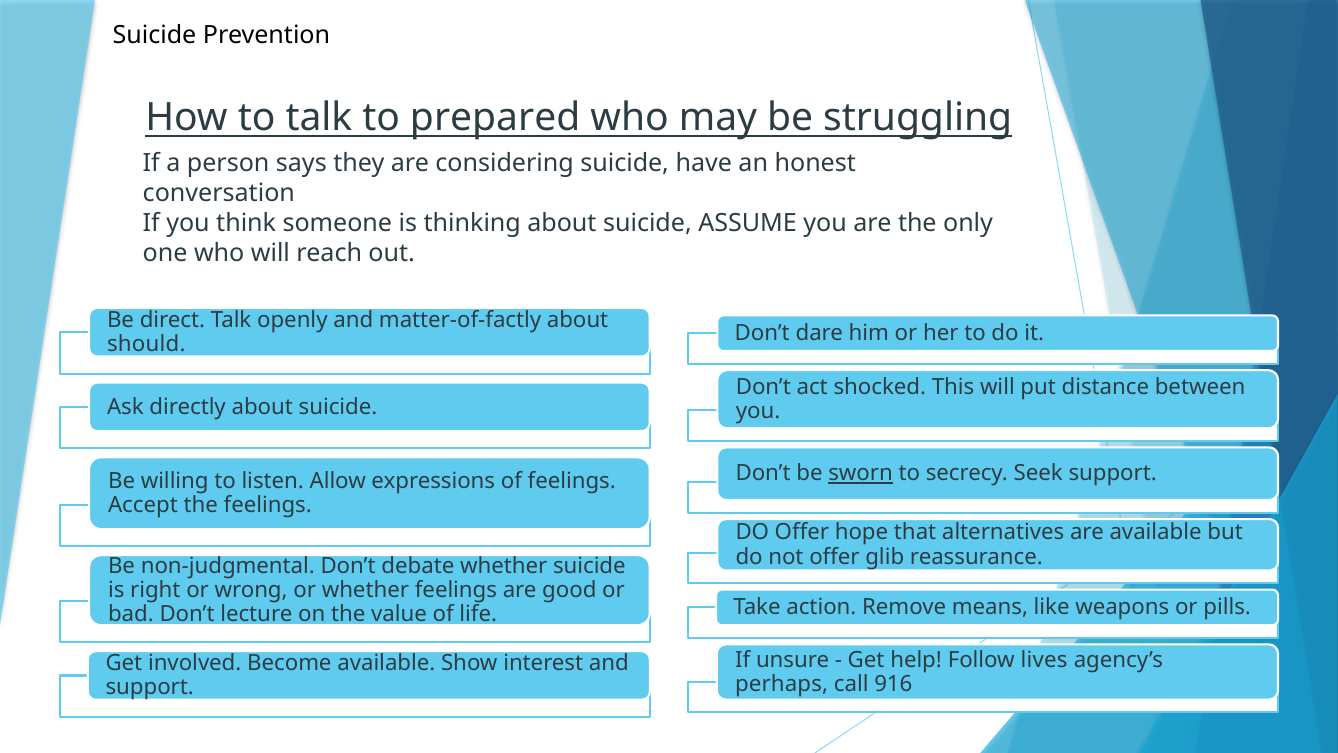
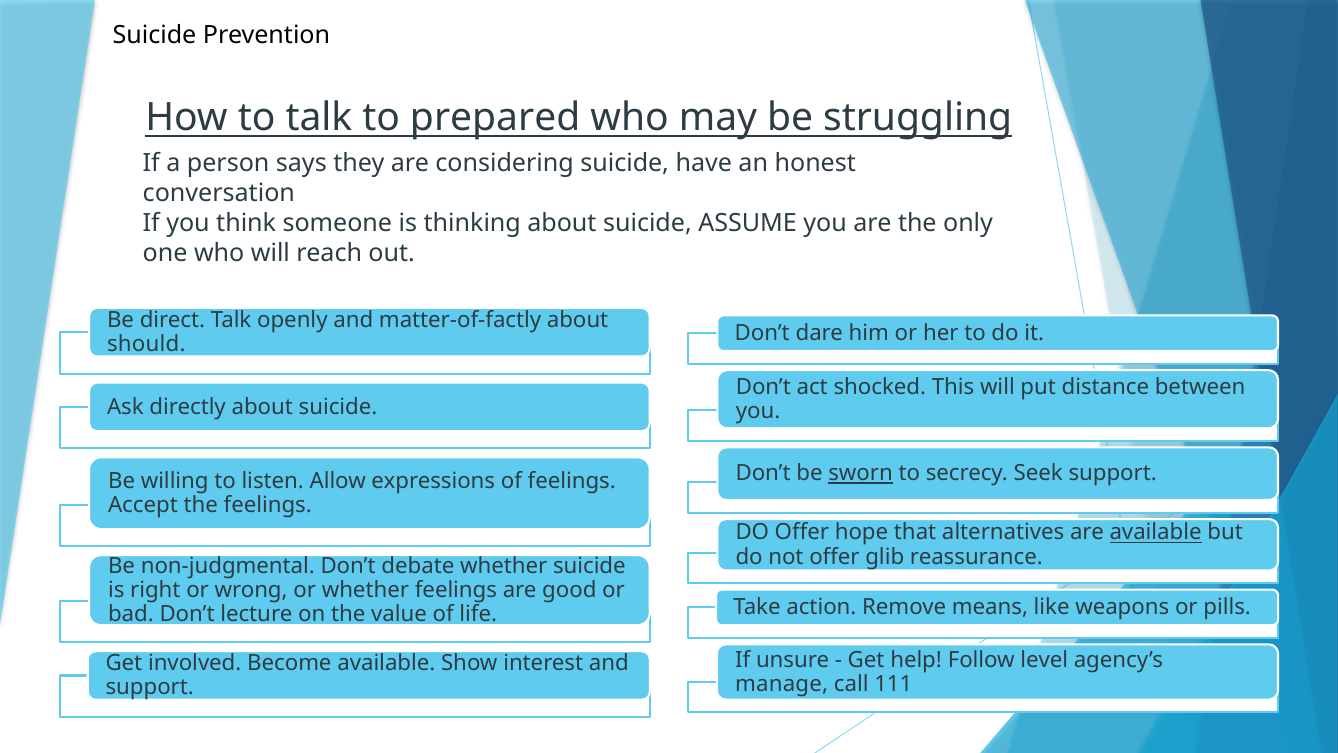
available at (1156, 532) underline: none -> present
lives: lives -> level
perhaps: perhaps -> manage
916: 916 -> 111
